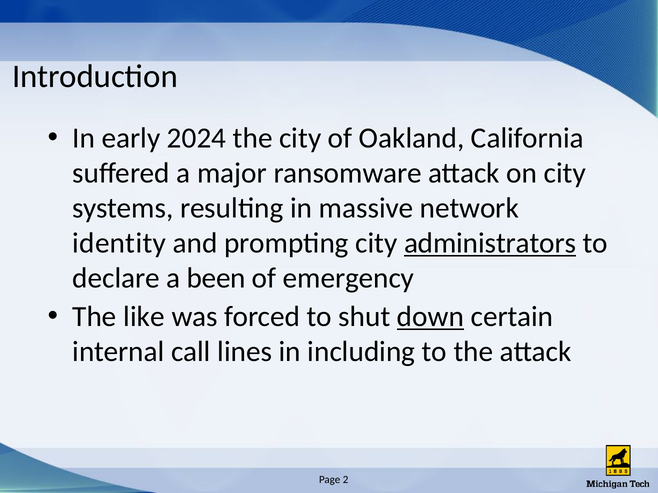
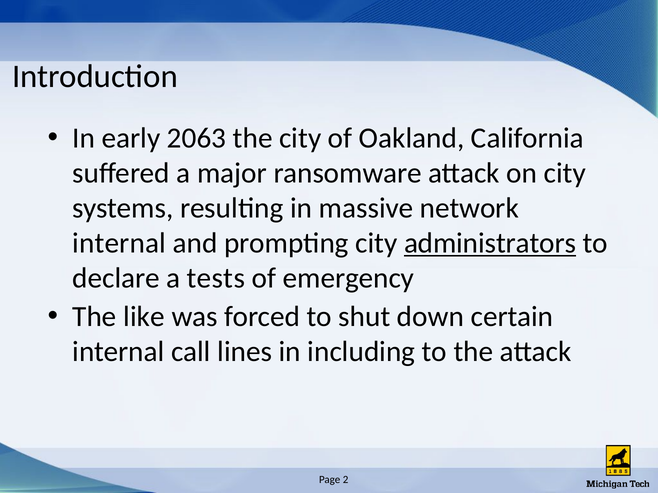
2024: 2024 -> 2063
identity at (119, 243): identity -> internal
been: been -> tests
down underline: present -> none
